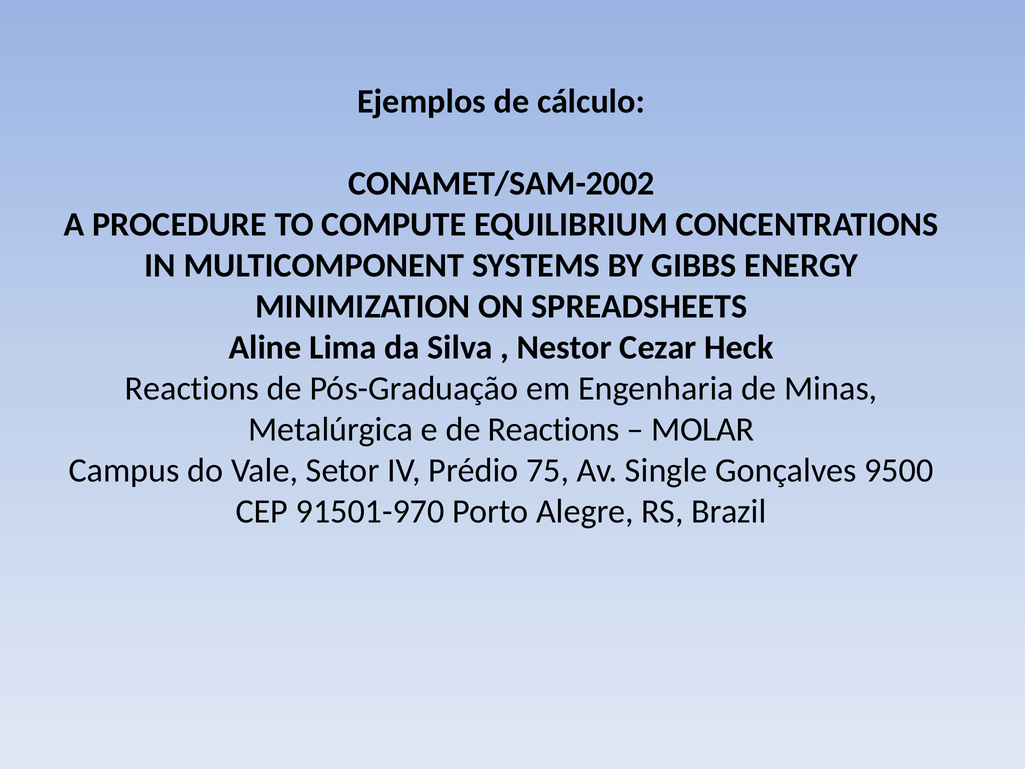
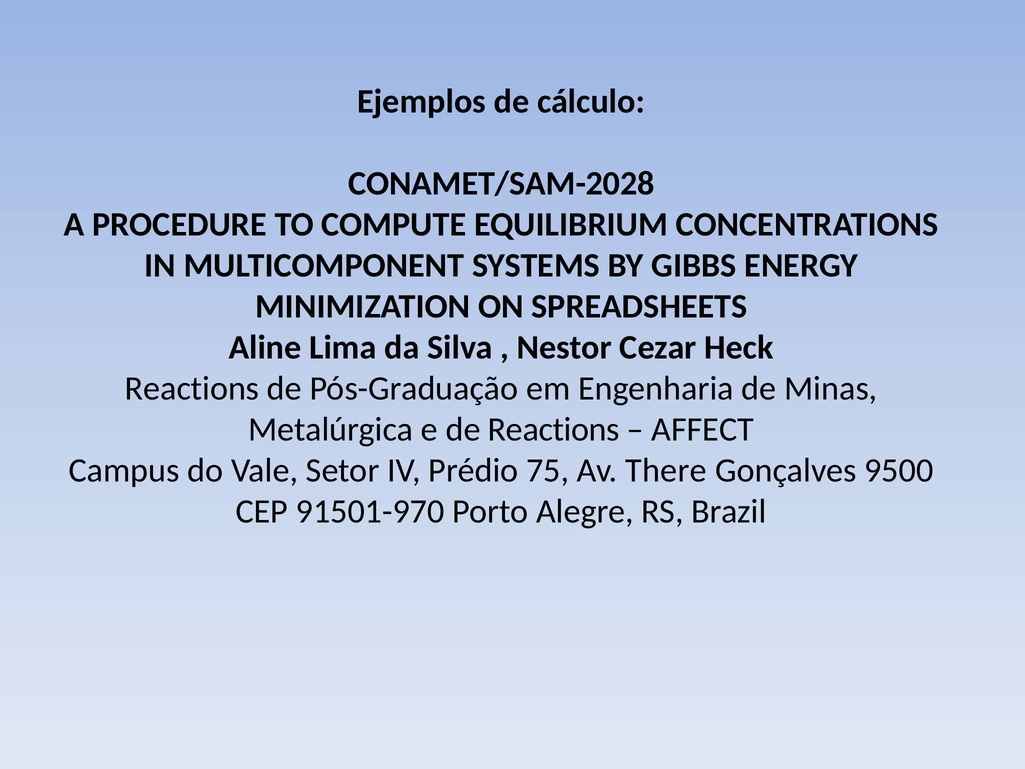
CONAMET/SAM-2002: CONAMET/SAM-2002 -> CONAMET/SAM-2028
MOLAR: MOLAR -> AFFECT
Single: Single -> There
